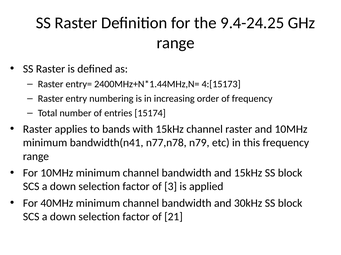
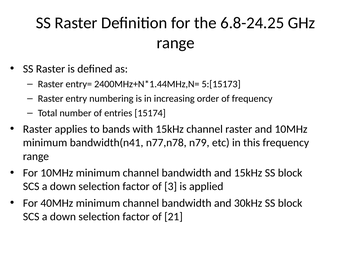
9.4-24.25: 9.4-24.25 -> 6.8-24.25
4:[15173: 4:[15173 -> 5:[15173
